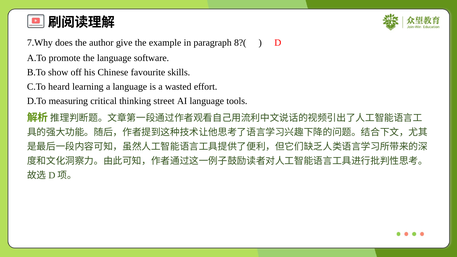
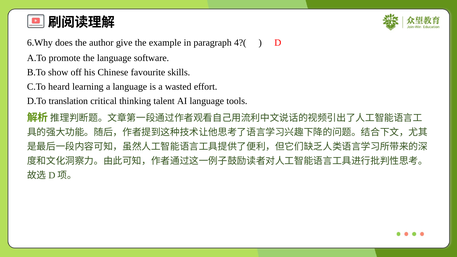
7.Why: 7.Why -> 6.Why
8?(: 8?( -> 4?(
measuring: measuring -> translation
street: street -> talent
